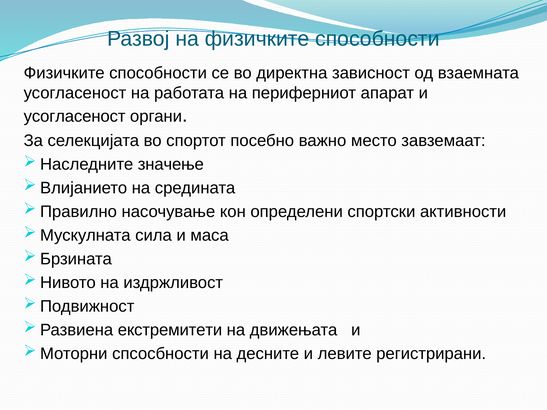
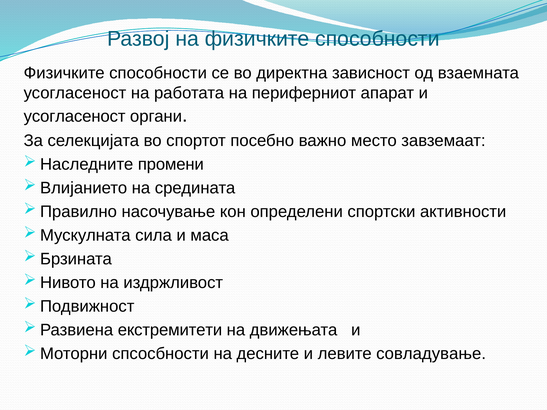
значење: значење -> промени
регистрирани: регистрирани -> совладување
